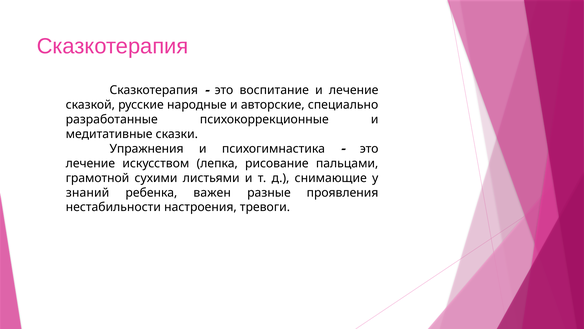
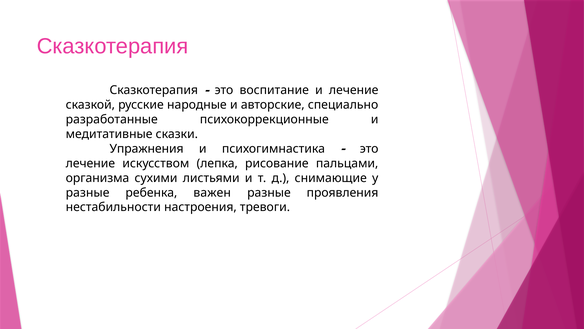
грамотной: грамотной -> организма
знаний at (88, 192): знаний -> разные
